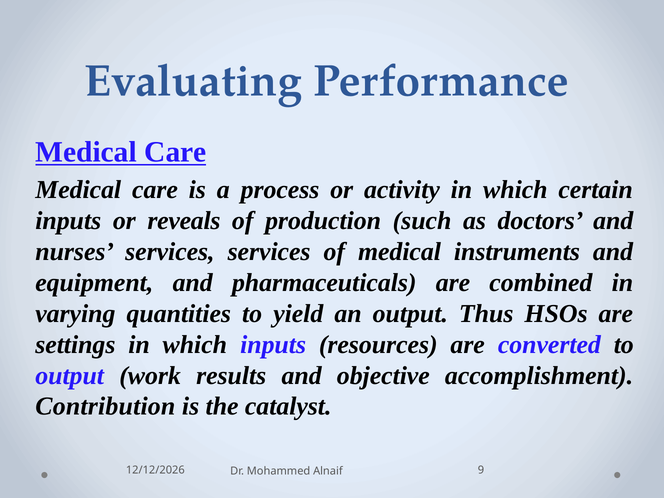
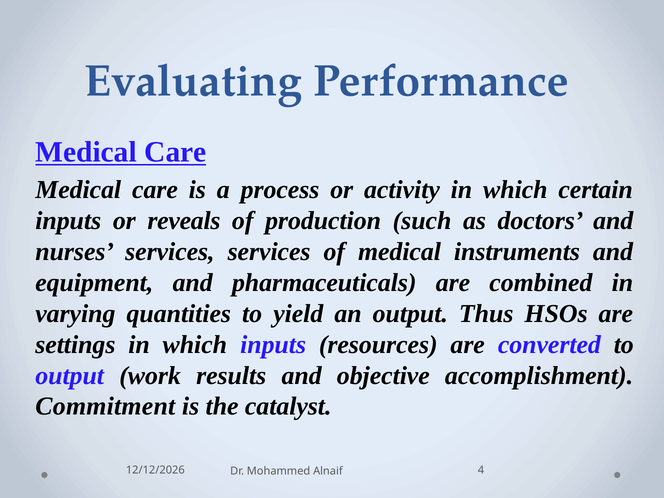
Contribution: Contribution -> Commitment
9: 9 -> 4
